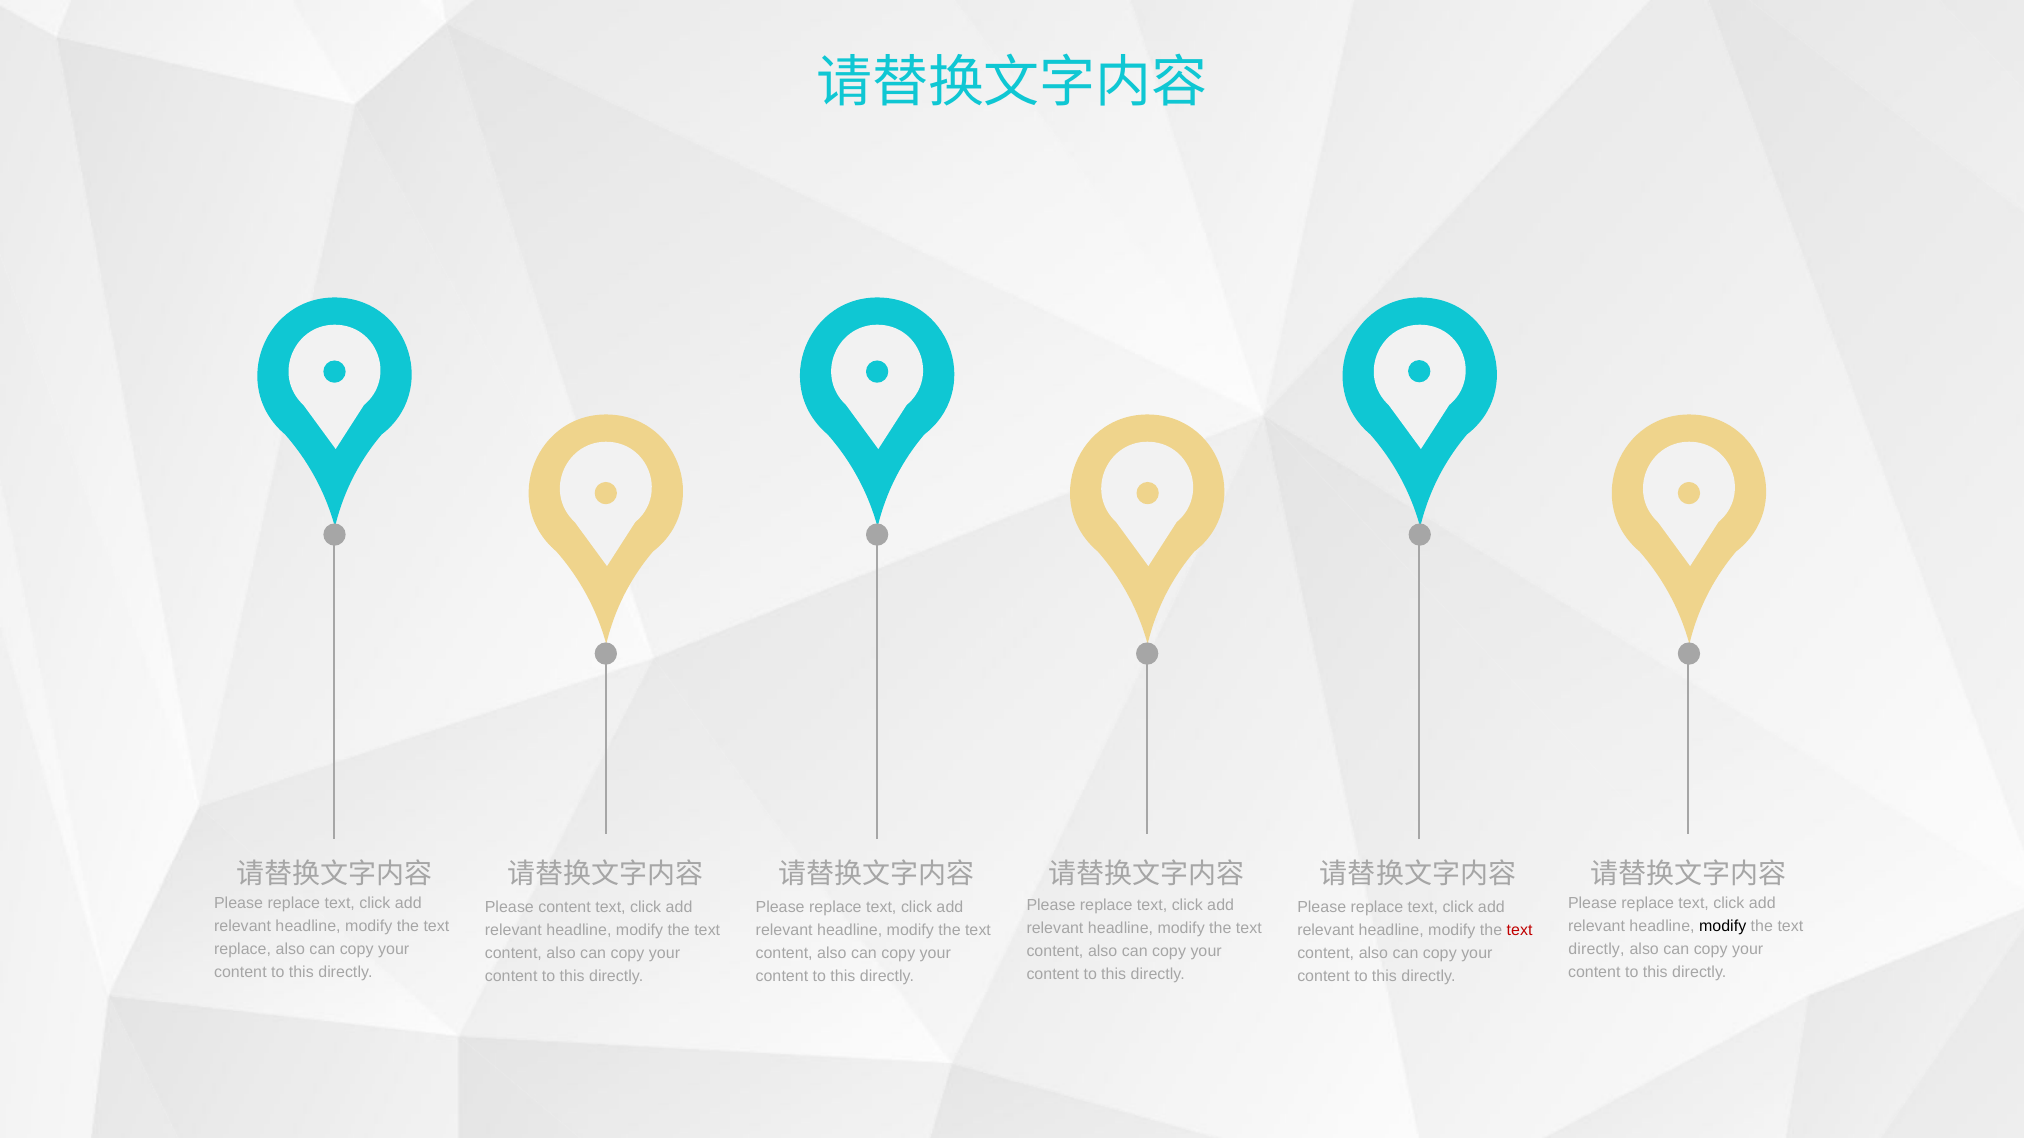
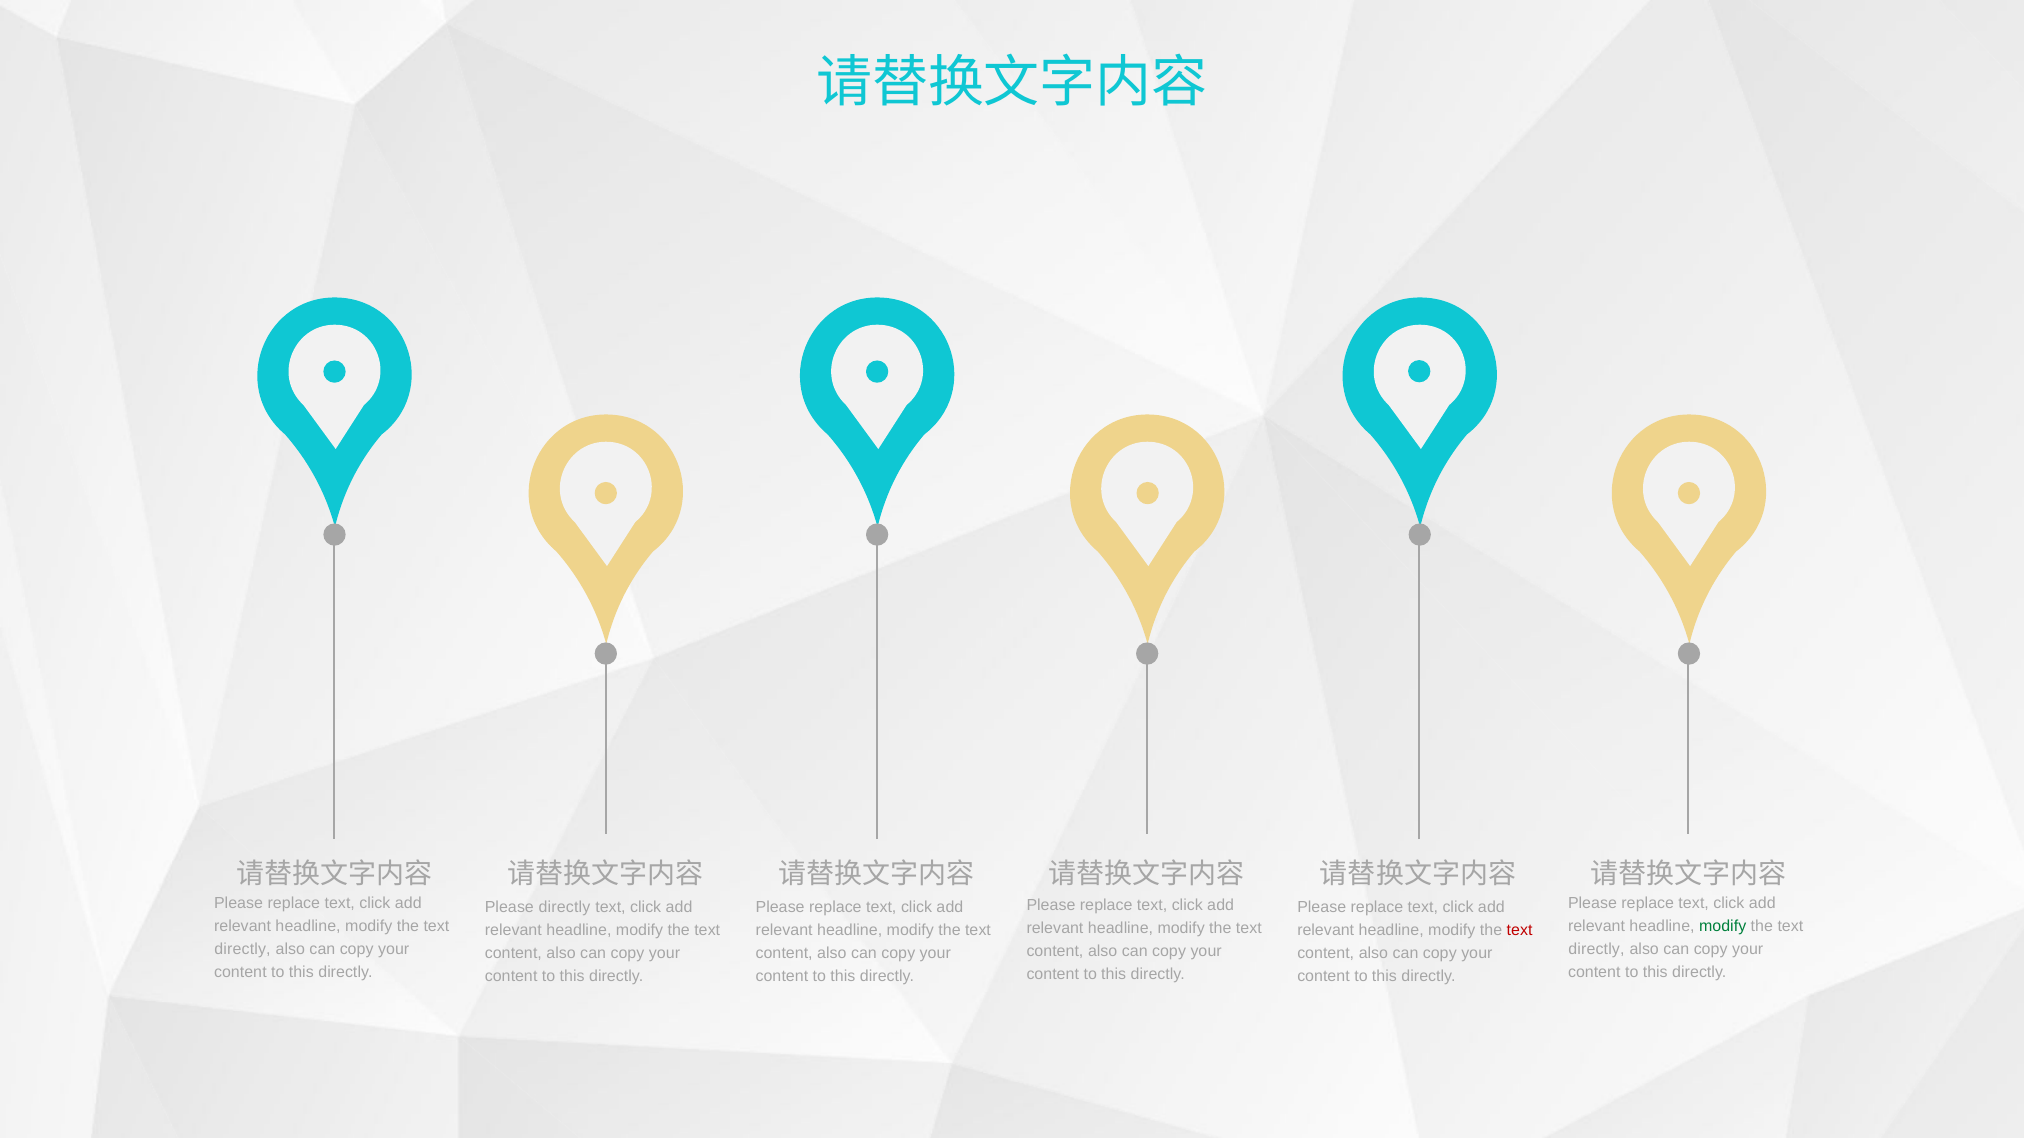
Please content: content -> directly
modify at (1723, 926) colour: black -> green
replace at (243, 949): replace -> directly
